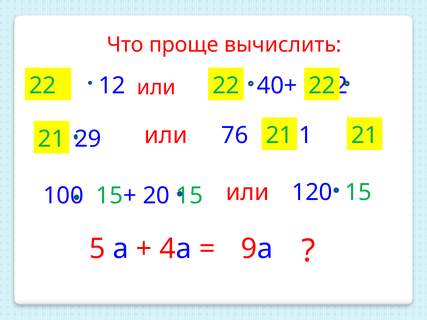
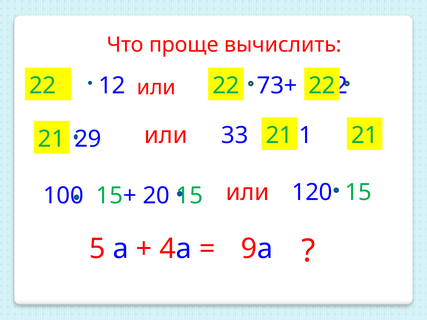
40+: 40+ -> 73+
76: 76 -> 33
